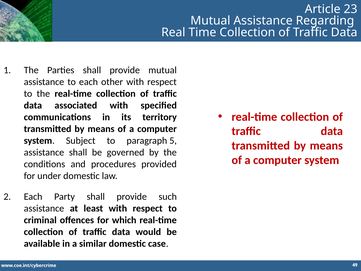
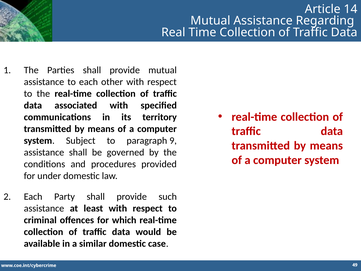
23: 23 -> 14
5: 5 -> 9
